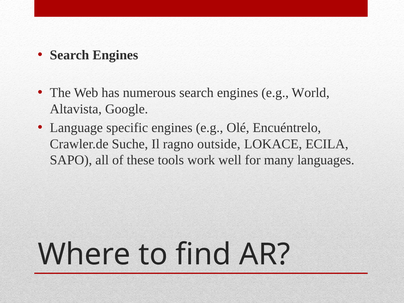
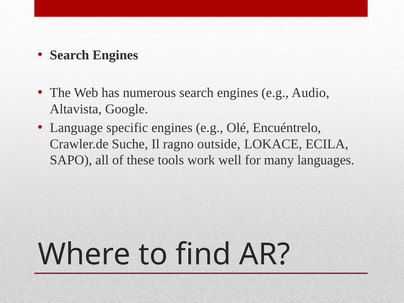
World: World -> Audio
